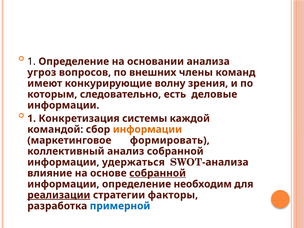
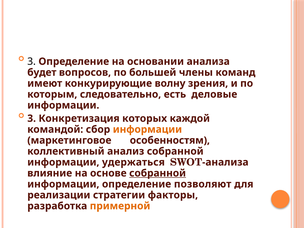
1 at (32, 61): 1 -> 3
угроз: угроз -> будет
внешних: внешних -> большей
1 at (32, 118): 1 -> 3
системы: системы -> которых
формировать: формировать -> особенностям
необходим: необходим -> позволяют
реализации underline: present -> none
примерной colour: blue -> orange
